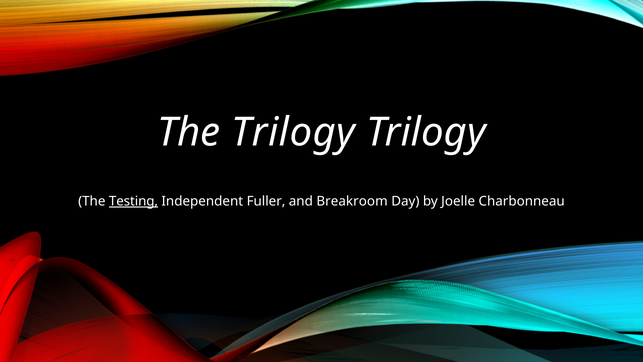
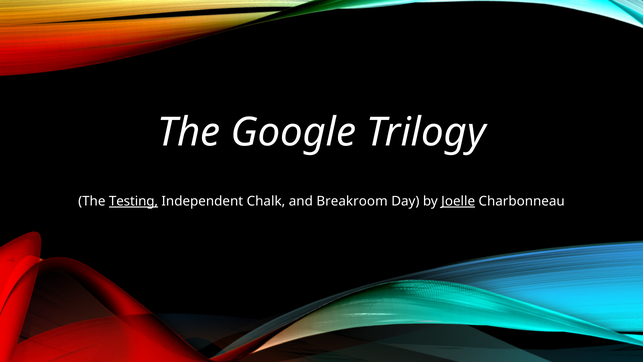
The Trilogy: Trilogy -> Google
Fuller: Fuller -> Chalk
Joelle underline: none -> present
